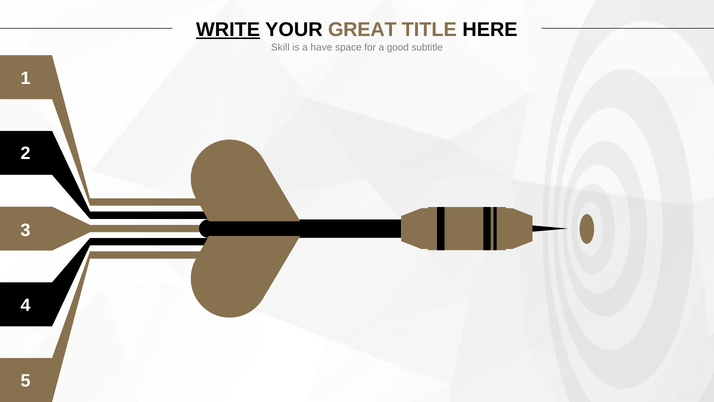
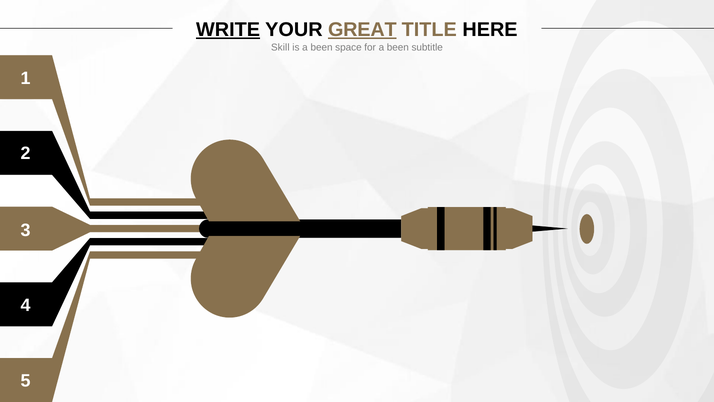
GREAT underline: none -> present
is a have: have -> been
for a good: good -> been
